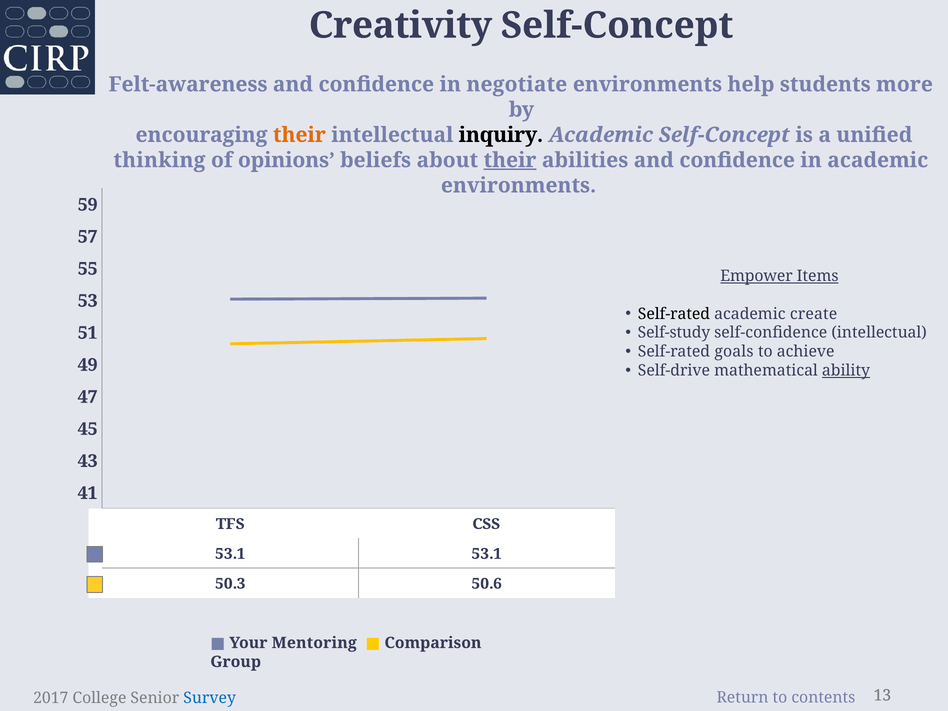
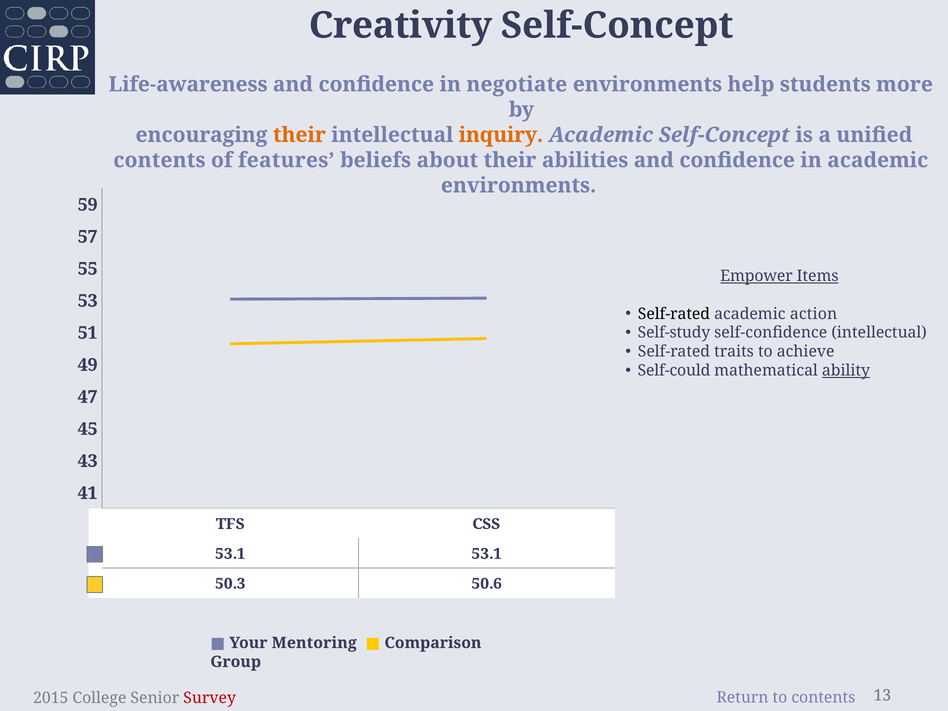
Felt-awareness: Felt-awareness -> Life-awareness
inquiry colour: black -> orange
thinking at (159, 160): thinking -> contents
opinions: opinions -> features
their at (510, 160) underline: present -> none
create: create -> action
goals: goals -> traits
Self-drive: Self-drive -> Self-could
2017: 2017 -> 2015
Survey colour: blue -> red
